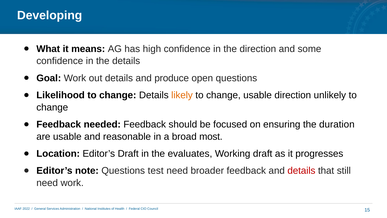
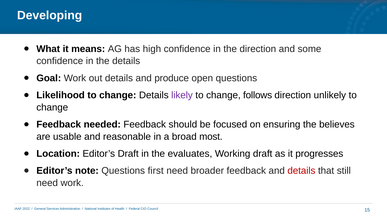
likely colour: orange -> purple
change usable: usable -> follows
duration: duration -> believes
test: test -> first
